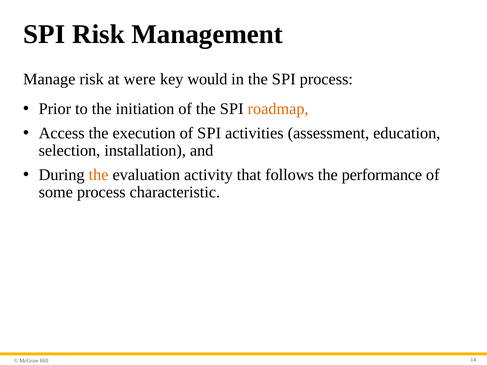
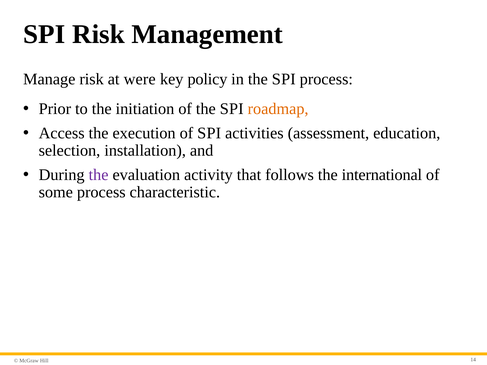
would: would -> policy
the at (99, 175) colour: orange -> purple
performance: performance -> international
